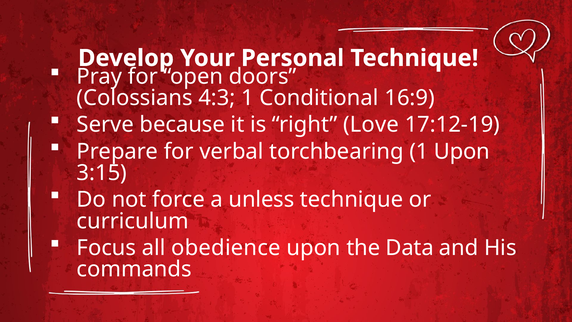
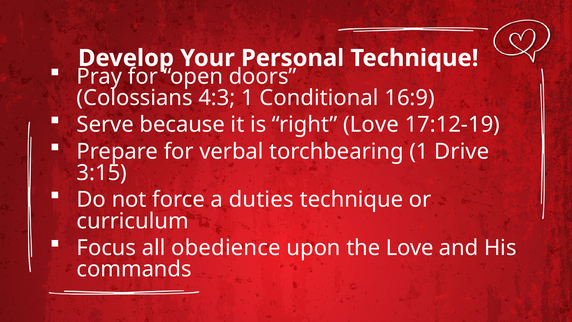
1 Upon: Upon -> Drive
unless: unless -> duties
the Data: Data -> Love
